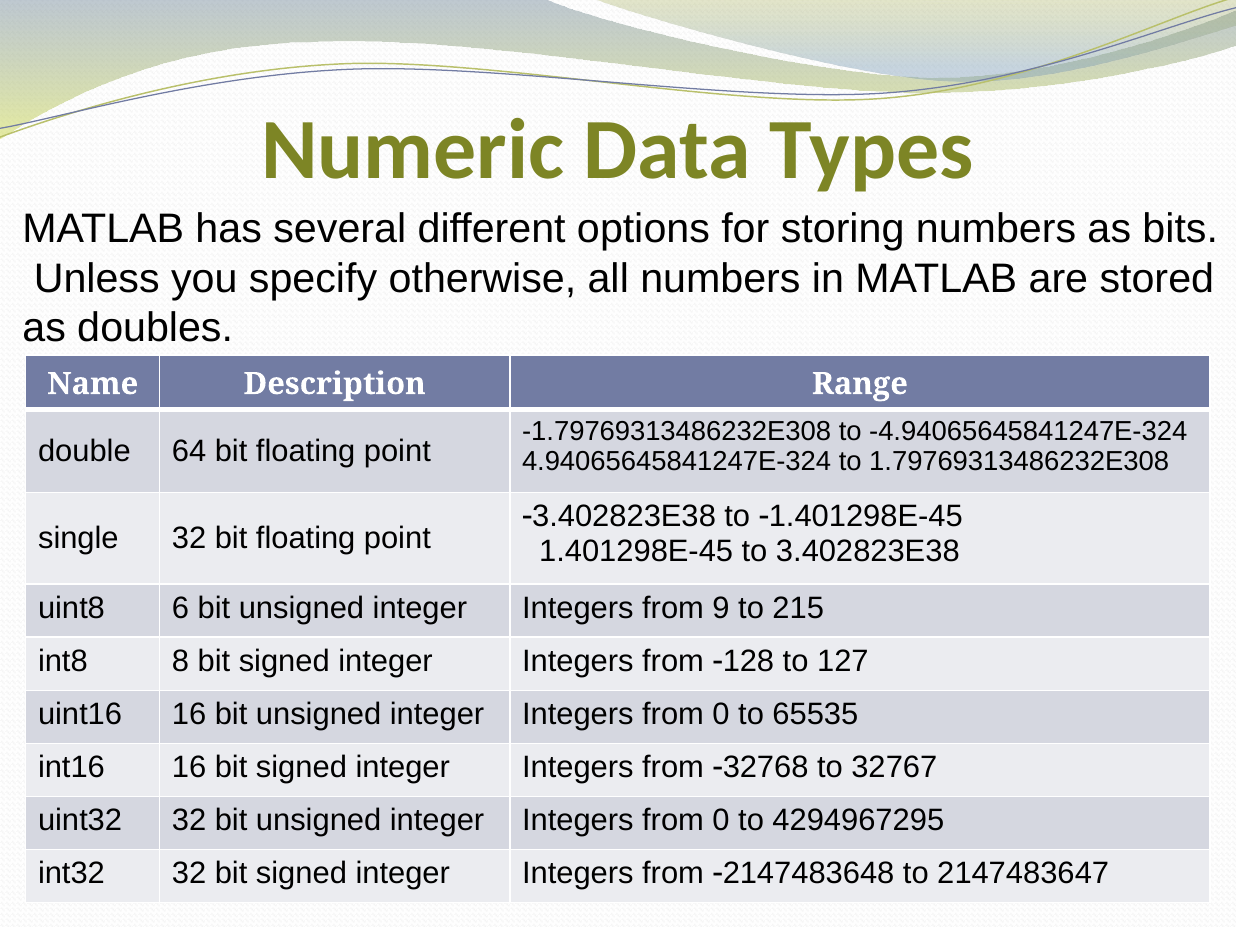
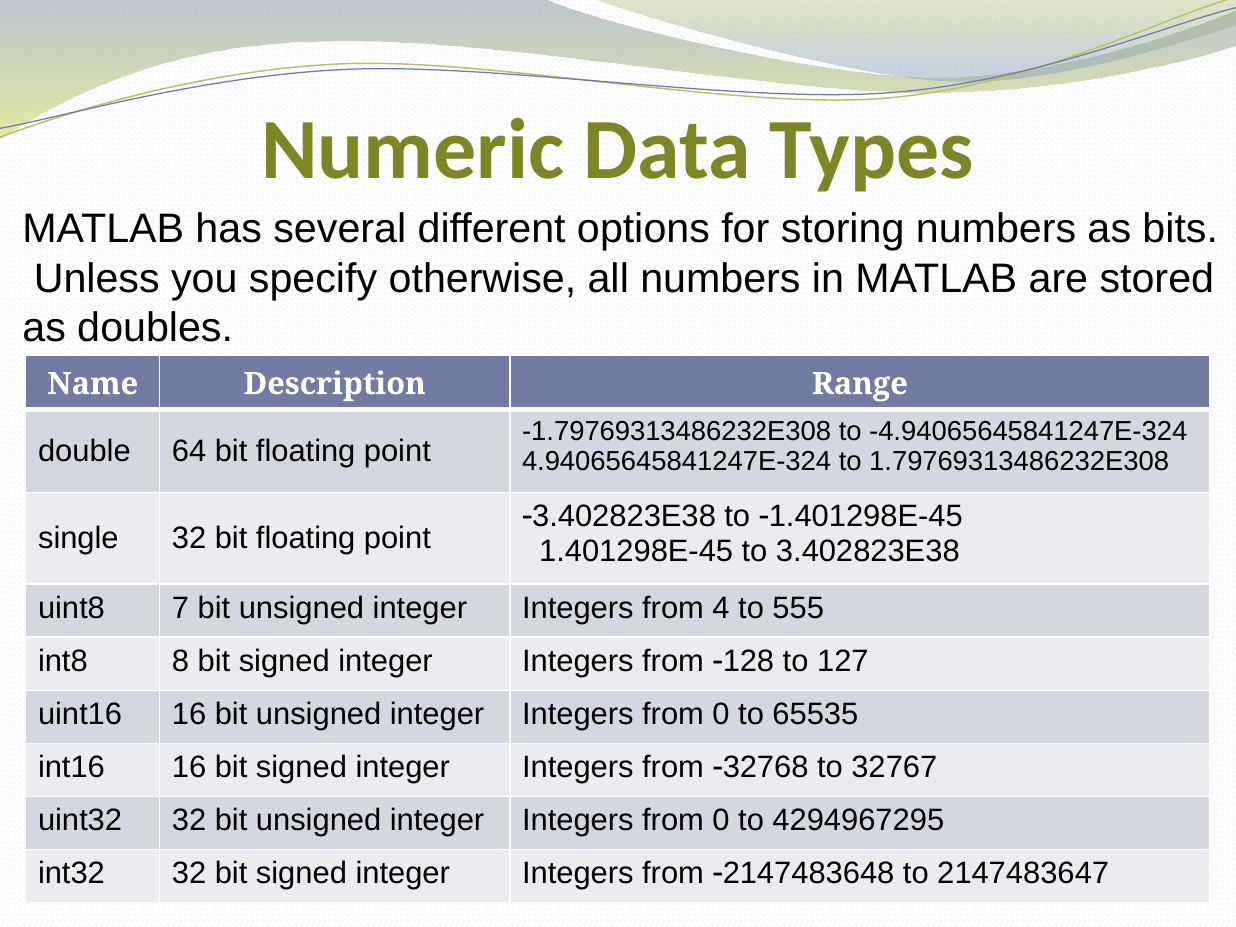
6: 6 -> 7
9: 9 -> 4
215: 215 -> 555
